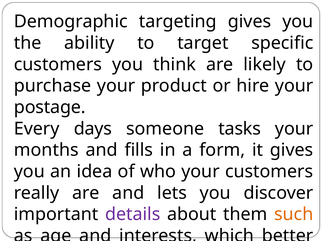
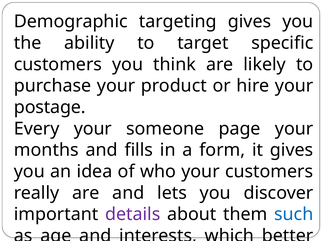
Every days: days -> your
tasks: tasks -> page
such colour: orange -> blue
